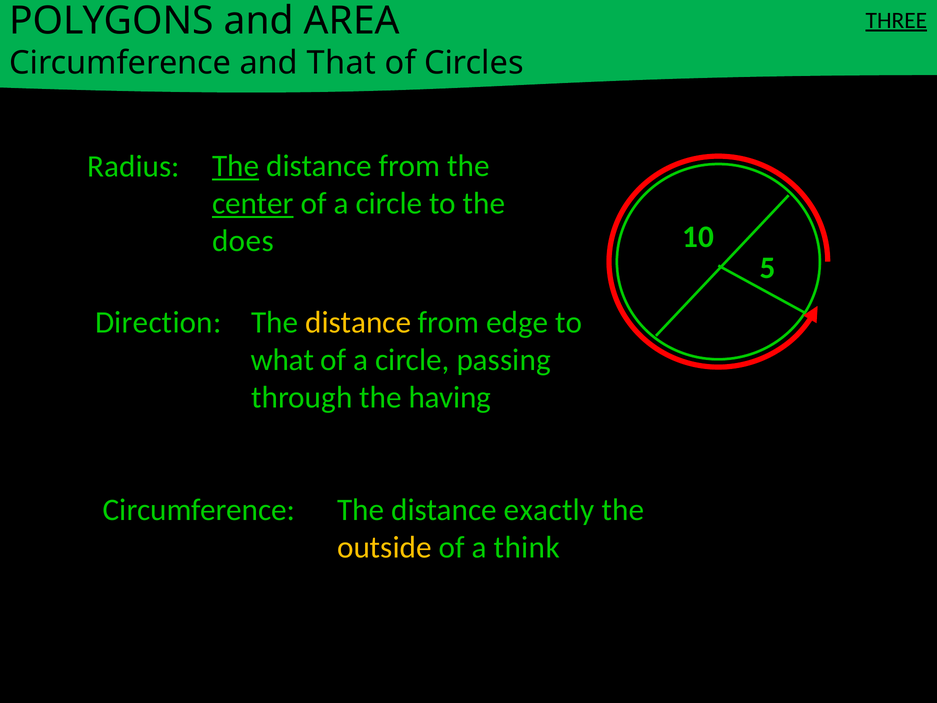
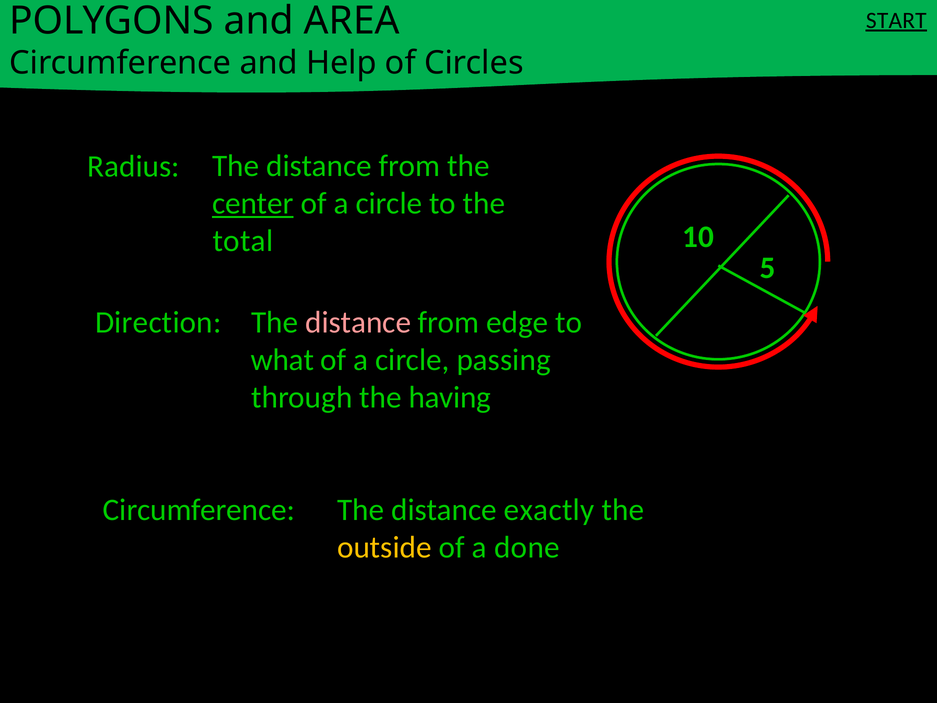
THREE: THREE -> START
That: That -> Help
The at (236, 166) underline: present -> none
does: does -> total
distance at (358, 322) colour: yellow -> pink
think: think -> done
